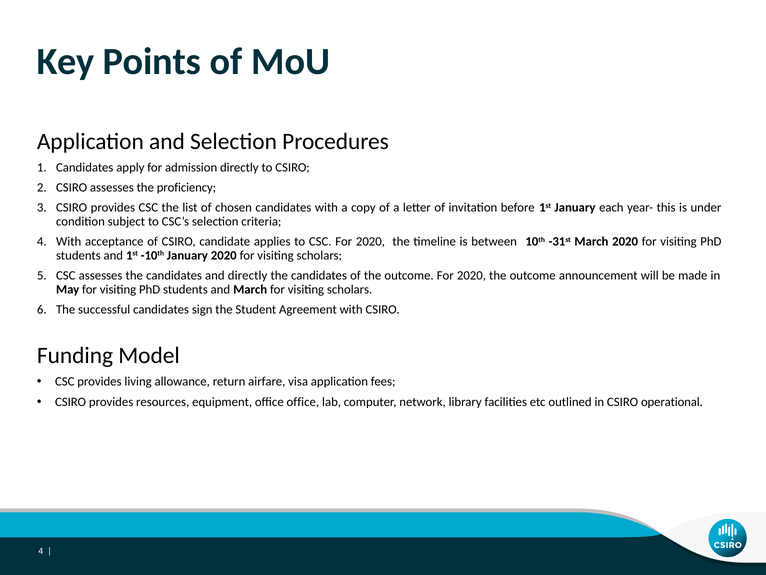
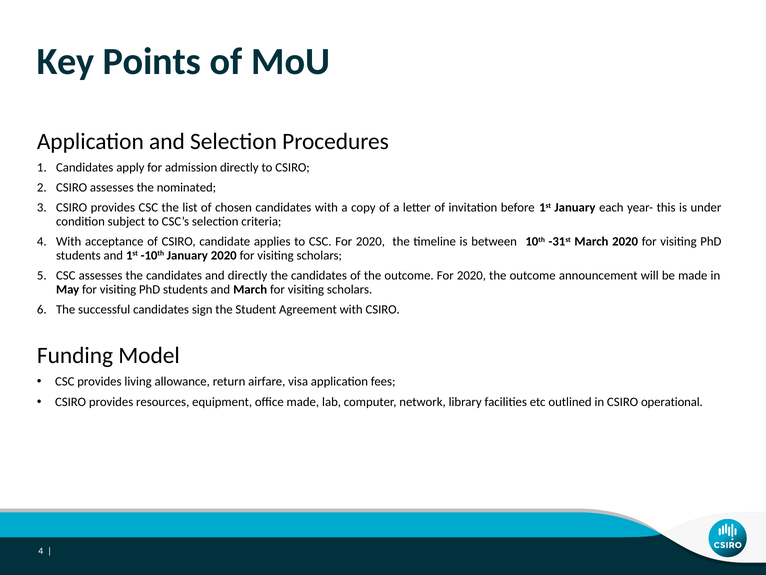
proficiency: proficiency -> nominated
office office: office -> made
